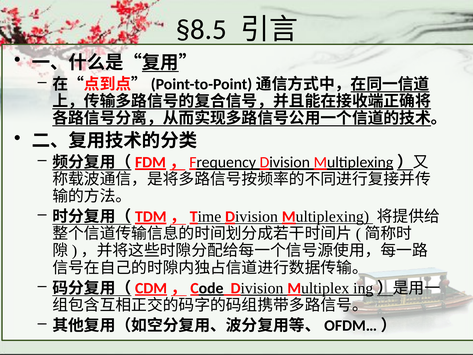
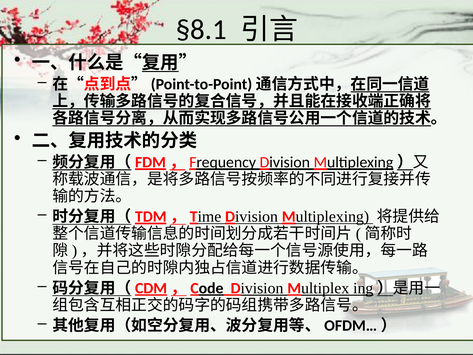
§8.5: §8.5 -> §8.1
